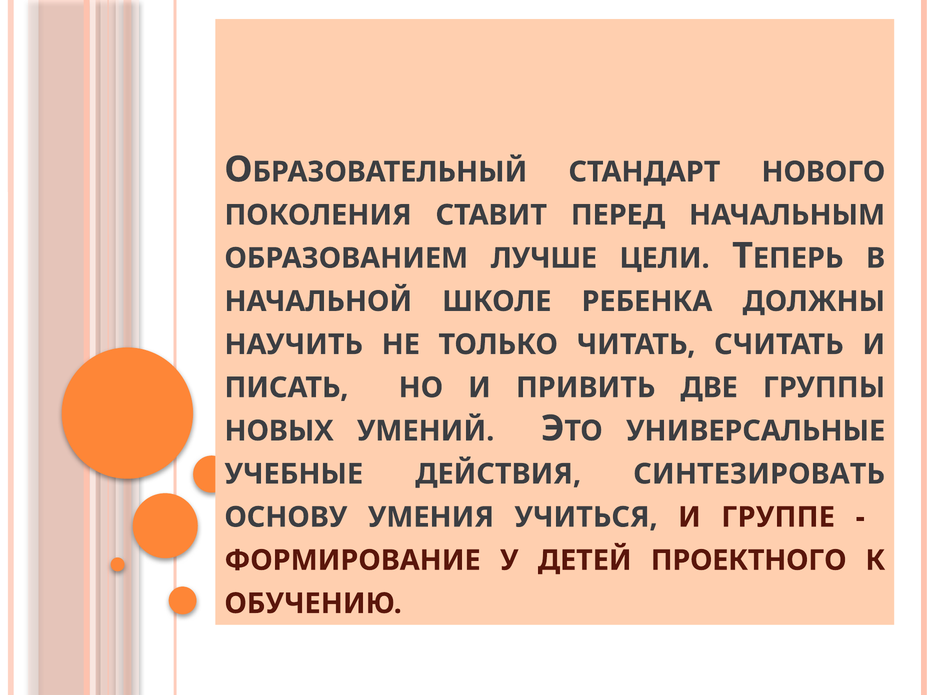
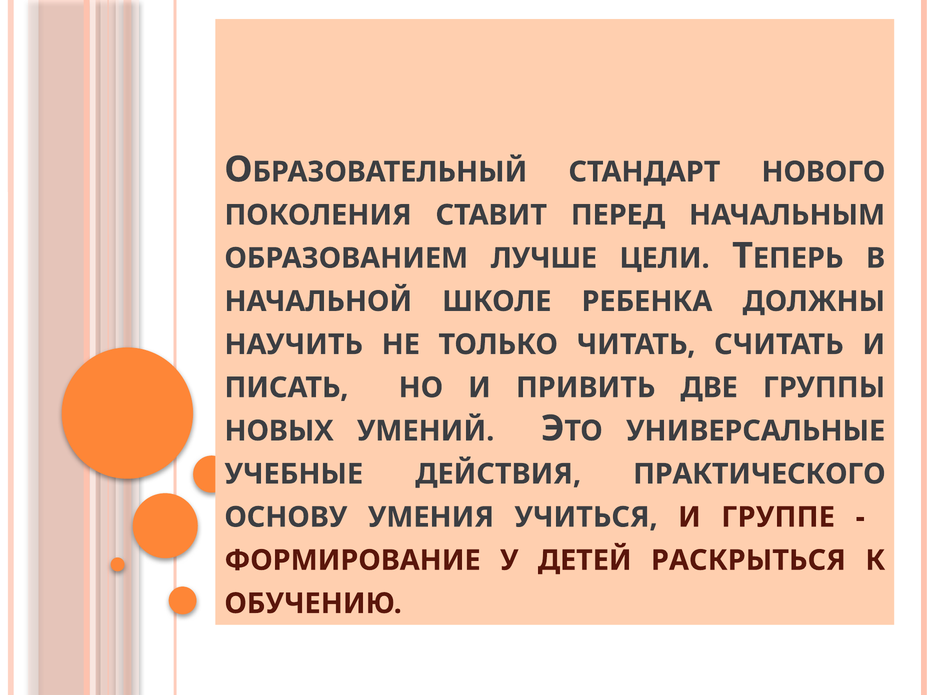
СИНТЕЗИРОВАТЬ: СИНТЕЗИРОВАТЬ -> ПРАКТИЧЕСКОГО
ПРОЕКТНОГО: ПРОЕКТНОГО -> РАСКРЫТЬСЯ
